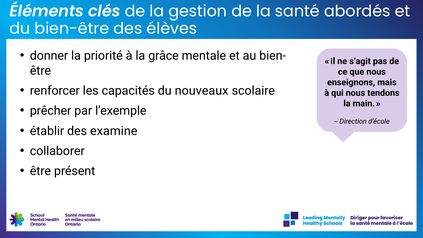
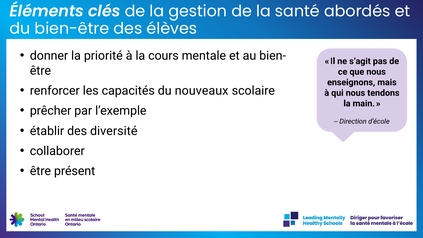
grâce: grâce -> cours
examine: examine -> diversité
